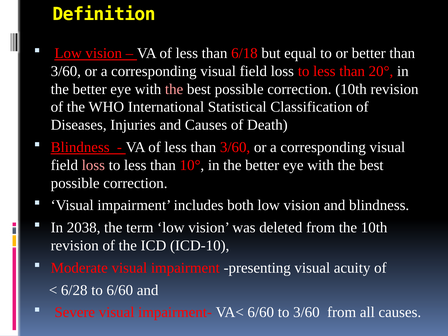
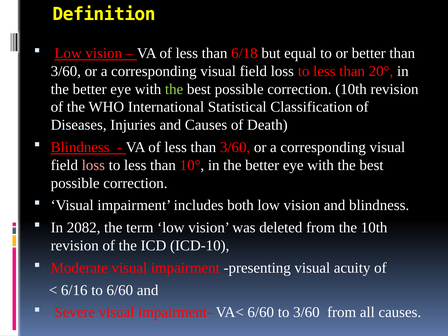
the at (174, 89) colour: pink -> light green
2038: 2038 -> 2082
6/28: 6/28 -> 6/16
